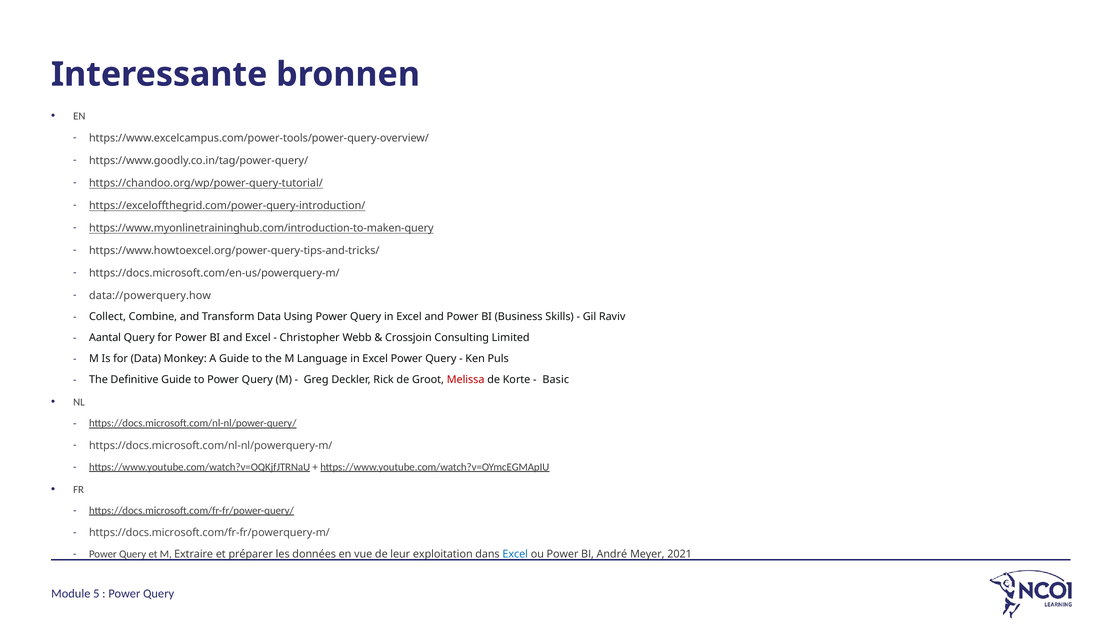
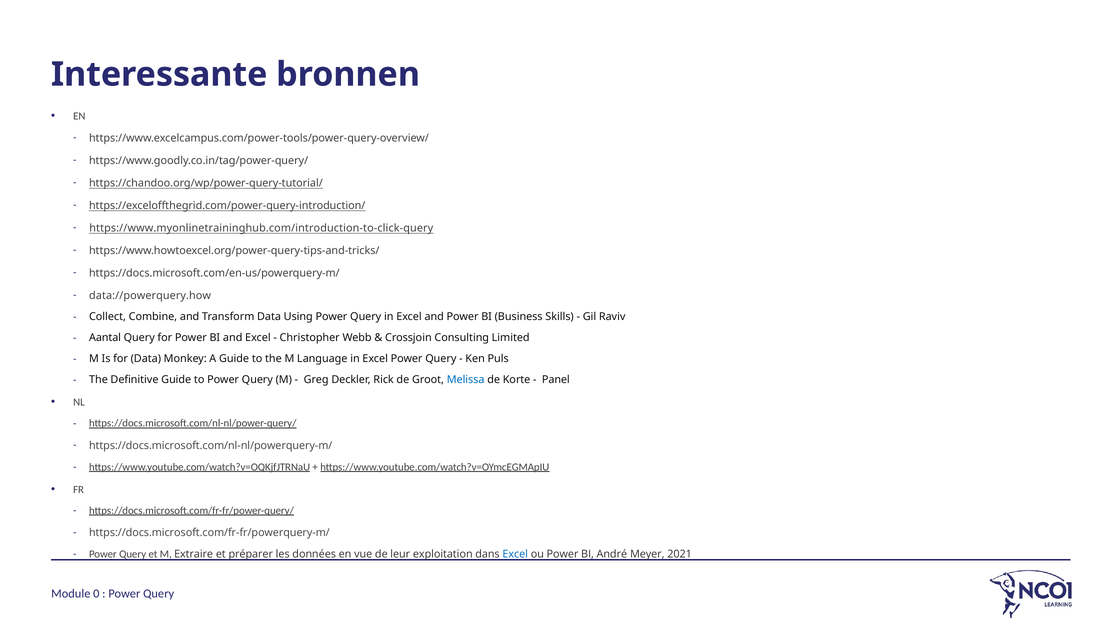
https://www.myonlinetraininghub.com/introduction-to-maken-query: https://www.myonlinetraininghub.com/introduction-to-maken-query -> https://www.myonlinetraininghub.com/introduction-to-click-query
Melissa colour: red -> blue
Basic: Basic -> Panel
5: 5 -> 0
